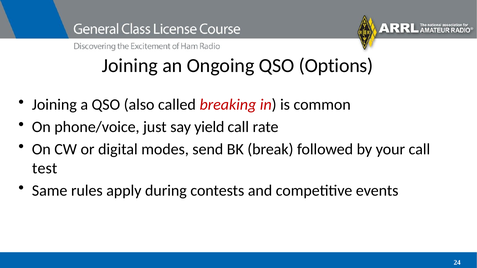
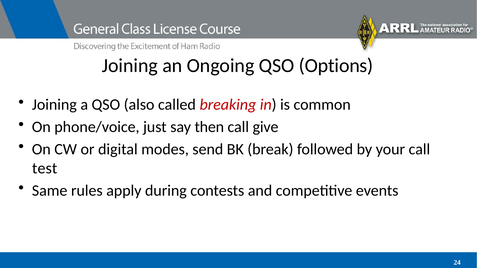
yield: yield -> then
rate: rate -> give
